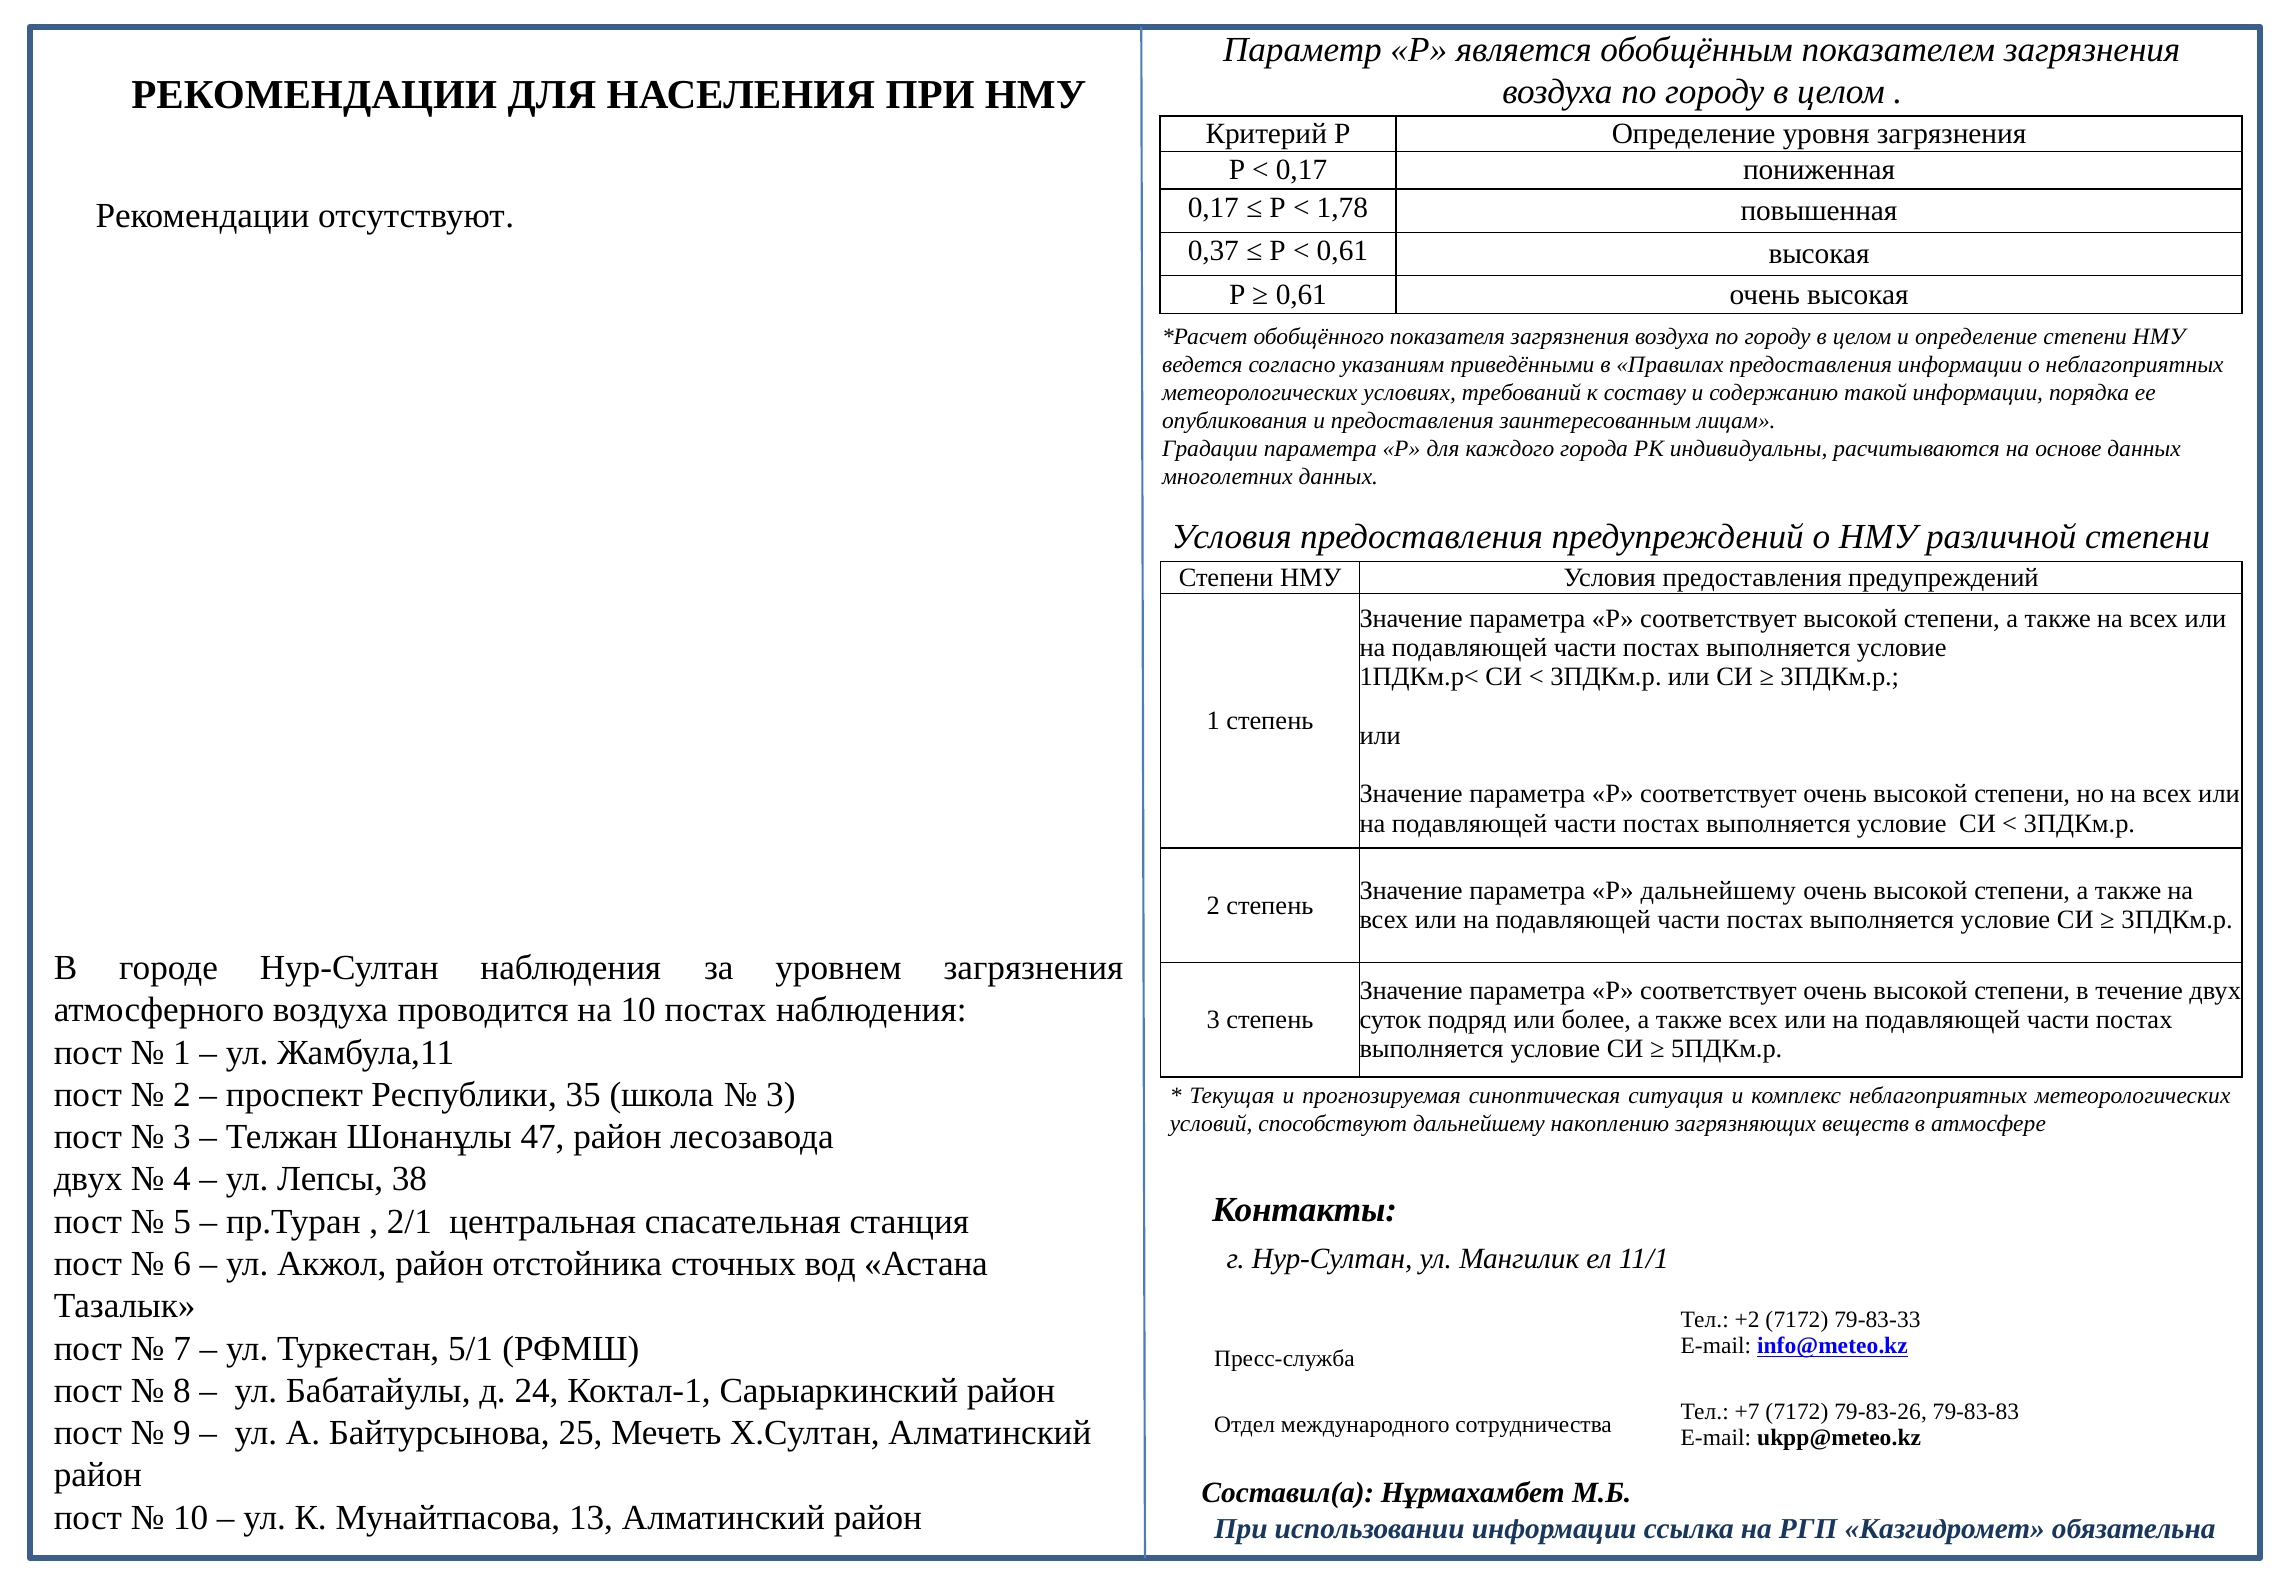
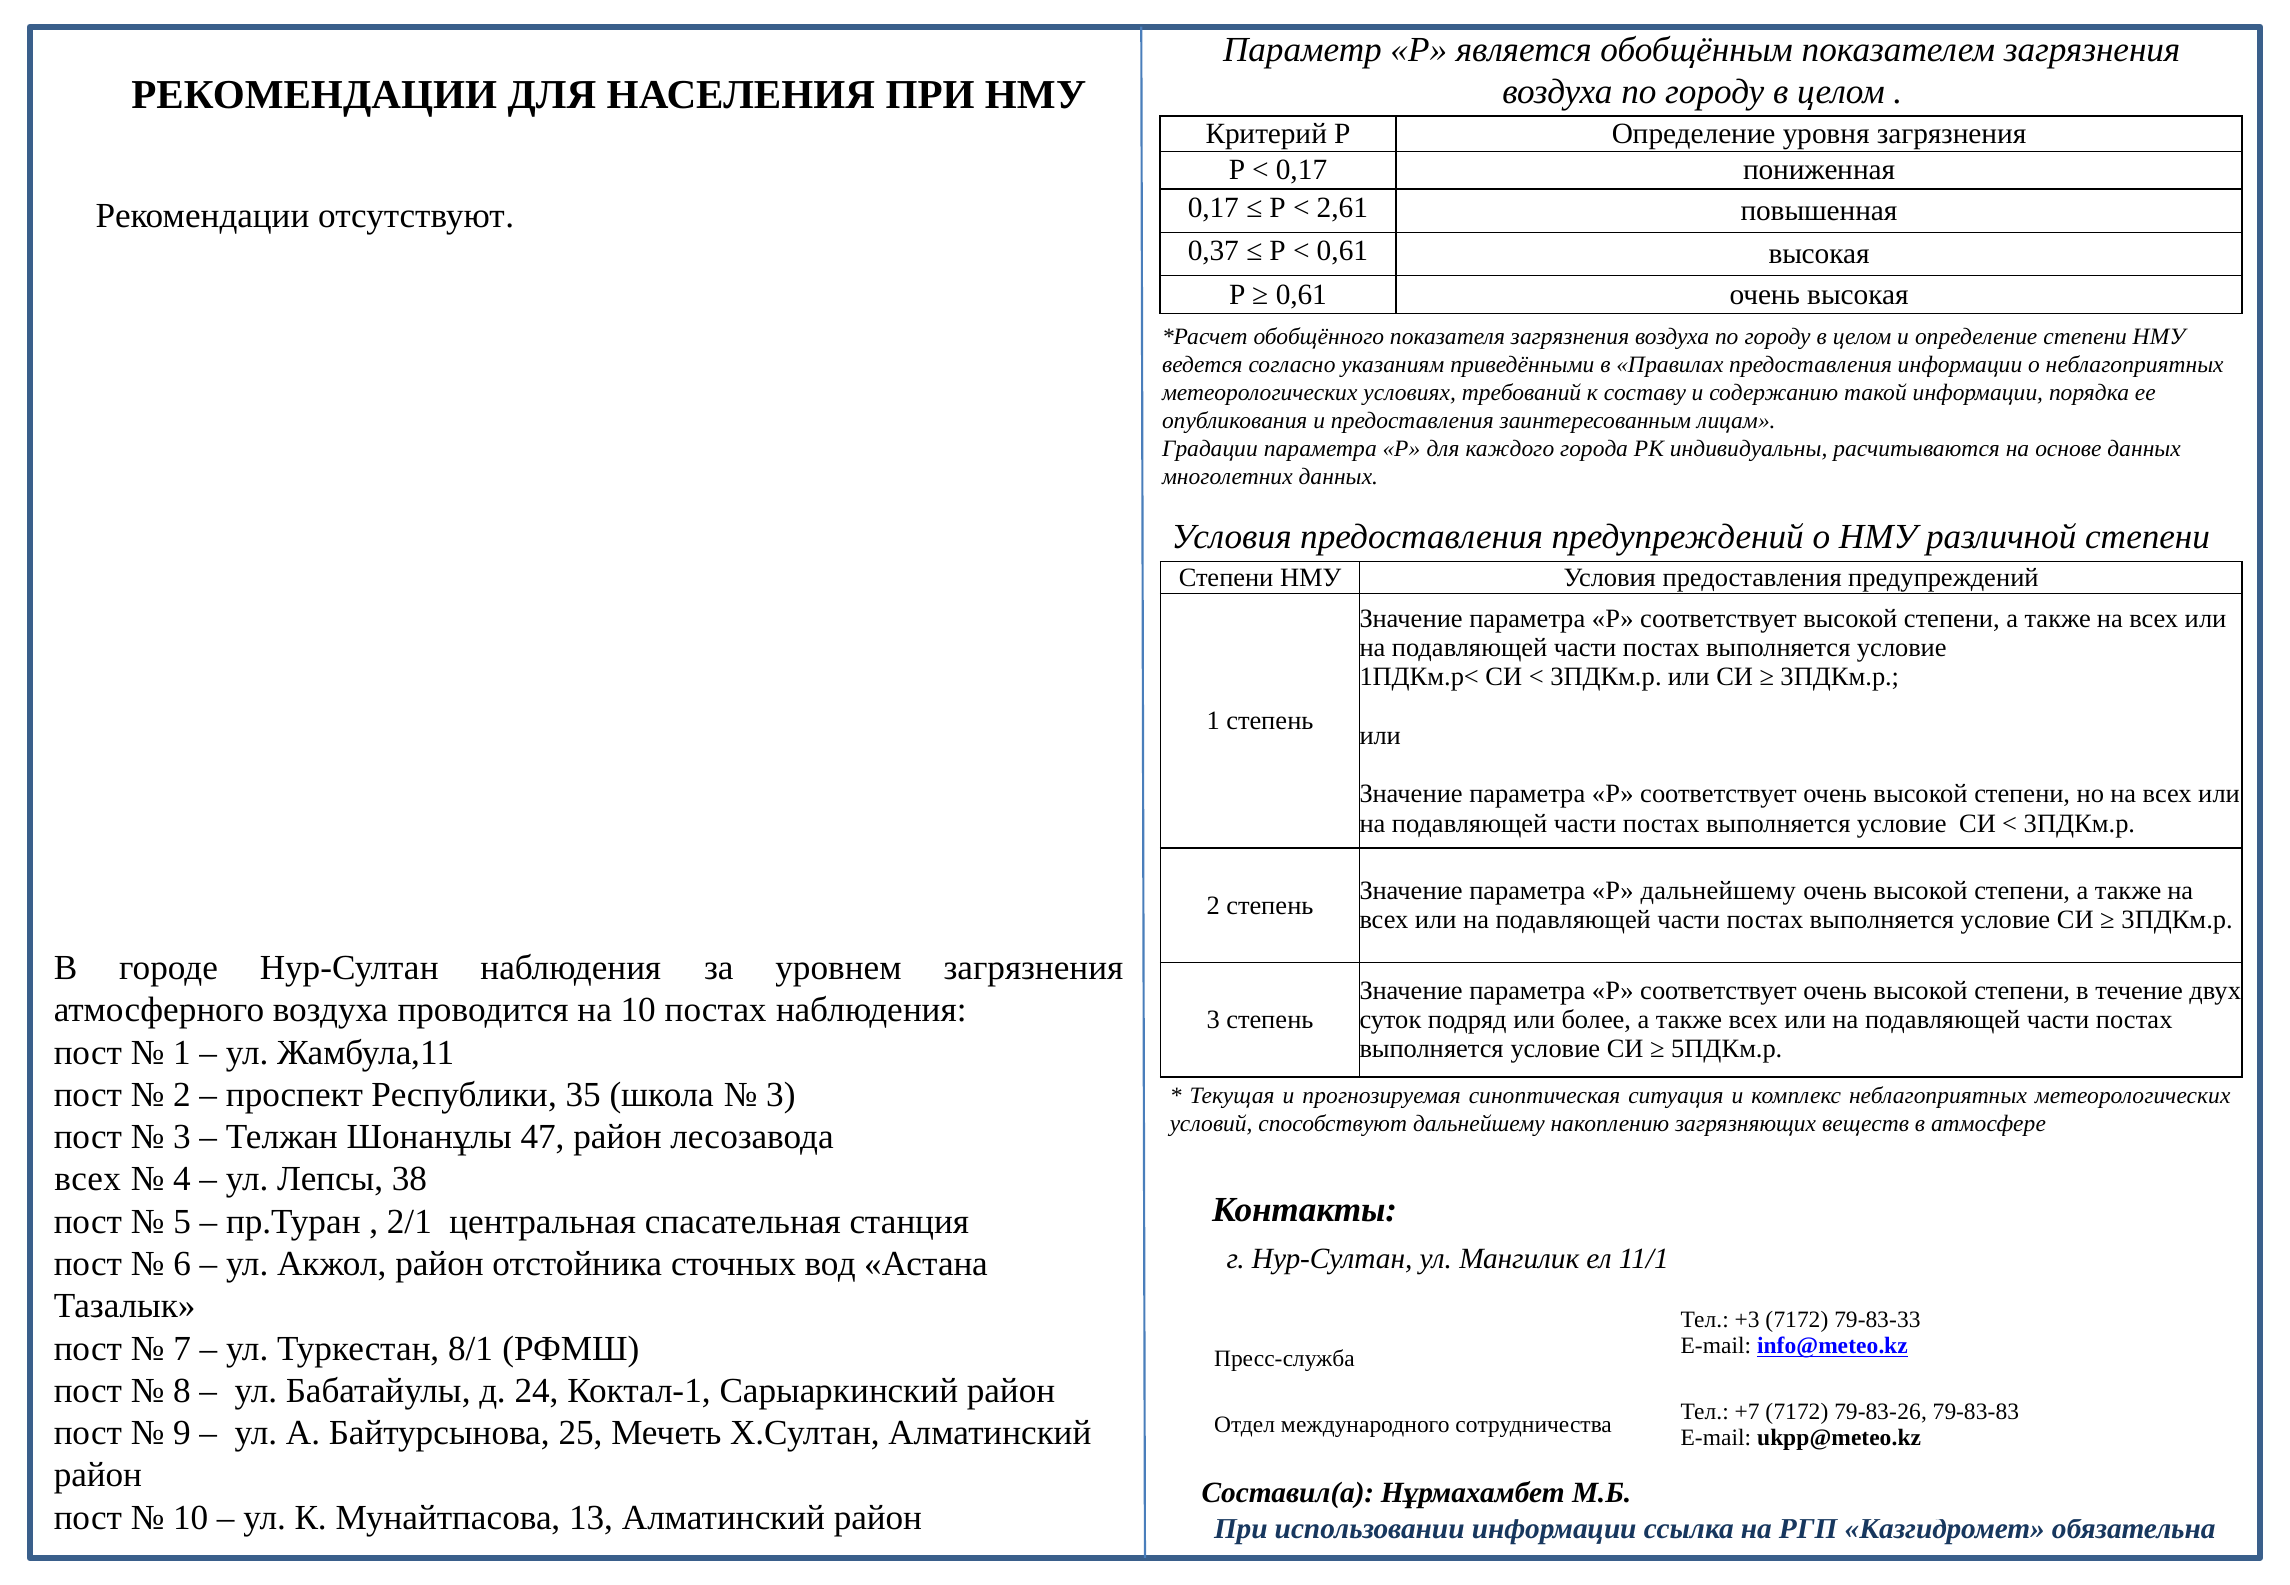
1,78: 1,78 -> 2,61
двух at (88, 1180): двух -> всех
+2: +2 -> +3
5/1: 5/1 -> 8/1
